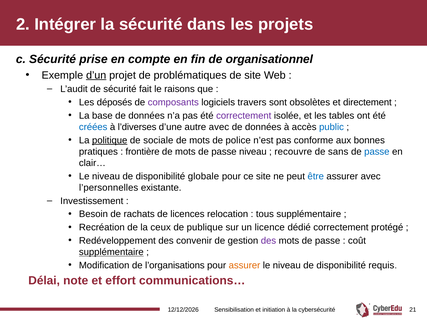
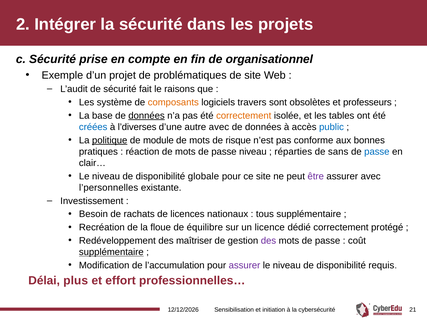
d’un underline: present -> none
déposés: déposés -> système
composants colour: purple -> orange
directement: directement -> professeurs
données at (147, 116) underline: none -> present
correctement at (244, 116) colour: purple -> orange
sociale: sociale -> module
police: police -> risque
frontière: frontière -> réaction
recouvre: recouvre -> réparties
être colour: blue -> purple
relocation: relocation -> nationaux
ceux: ceux -> floue
publique: publique -> équilibre
convenir: convenir -> maîtriser
l’organisations: l’organisations -> l’accumulation
assurer at (244, 266) colour: orange -> purple
note: note -> plus
communications…: communications… -> professionnelles…
